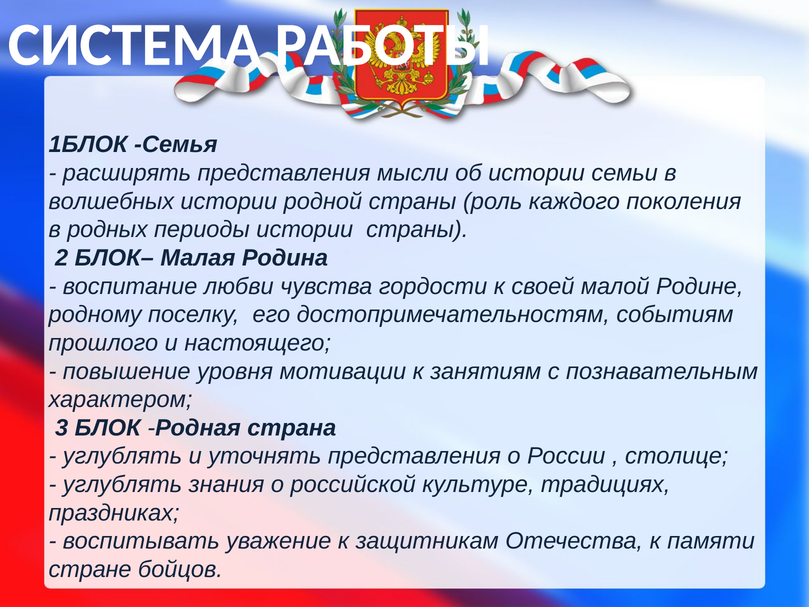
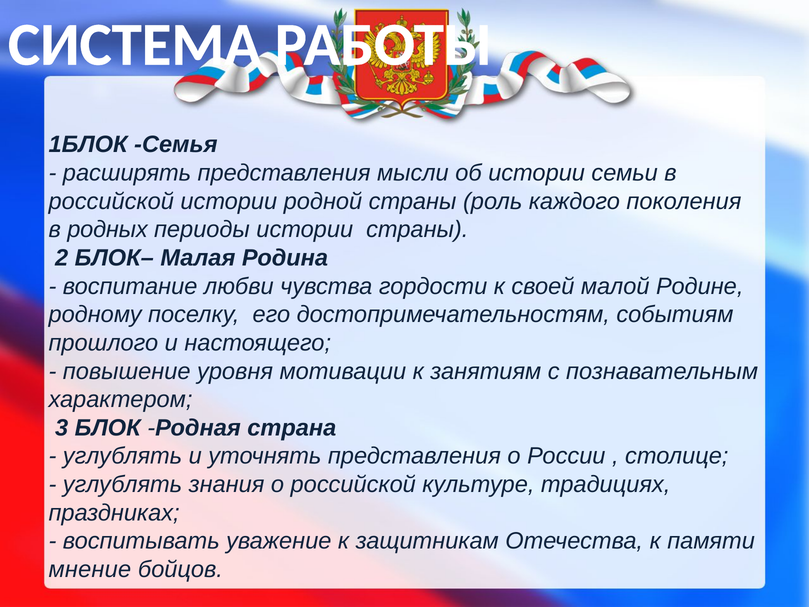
волшебных at (111, 201): волшебных -> российской
стране: стране -> мнение
